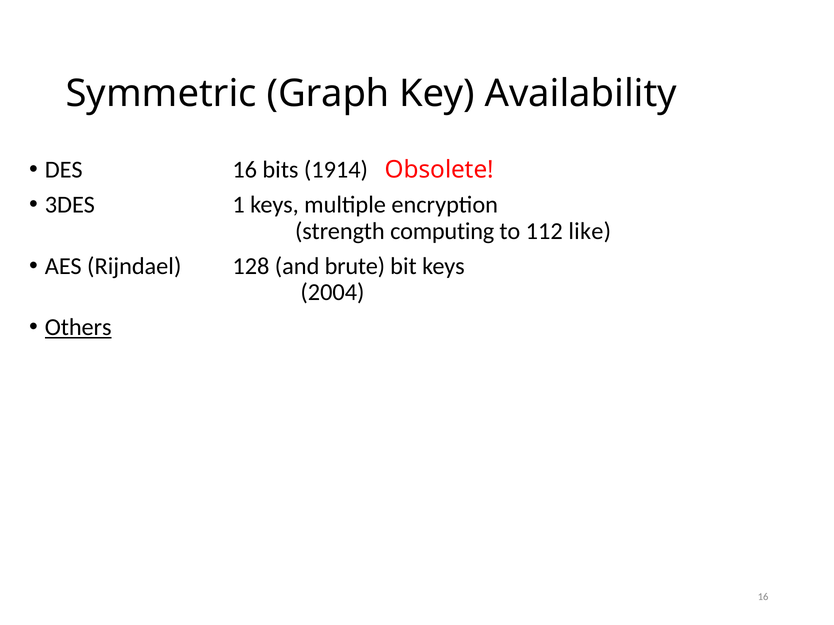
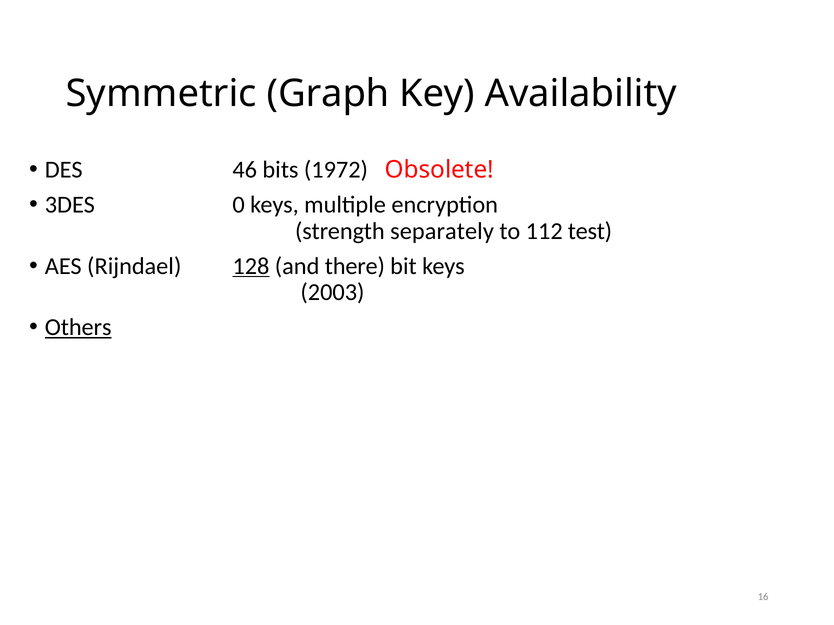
DES 16: 16 -> 46
1914: 1914 -> 1972
1: 1 -> 0
computing: computing -> separately
like: like -> test
128 underline: none -> present
brute: brute -> there
2004: 2004 -> 2003
